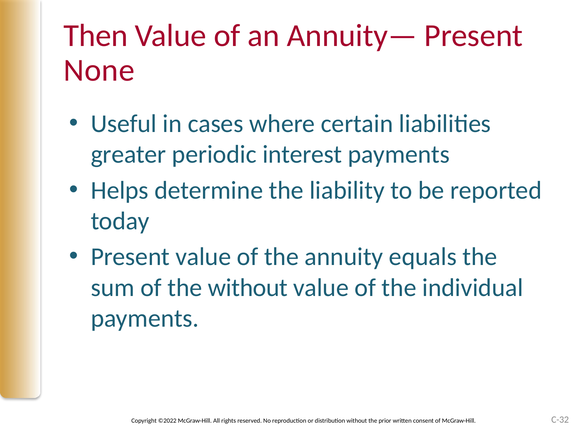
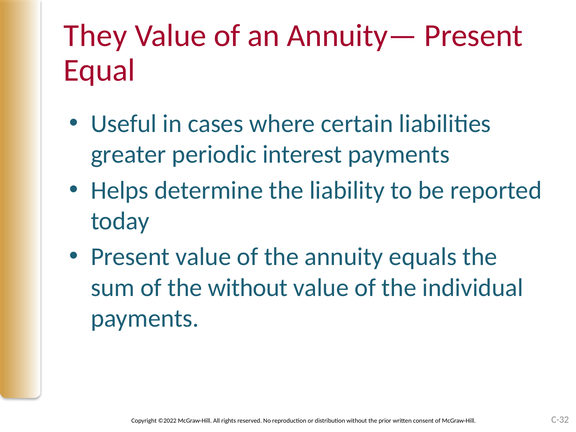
Then: Then -> They
None: None -> Equal
